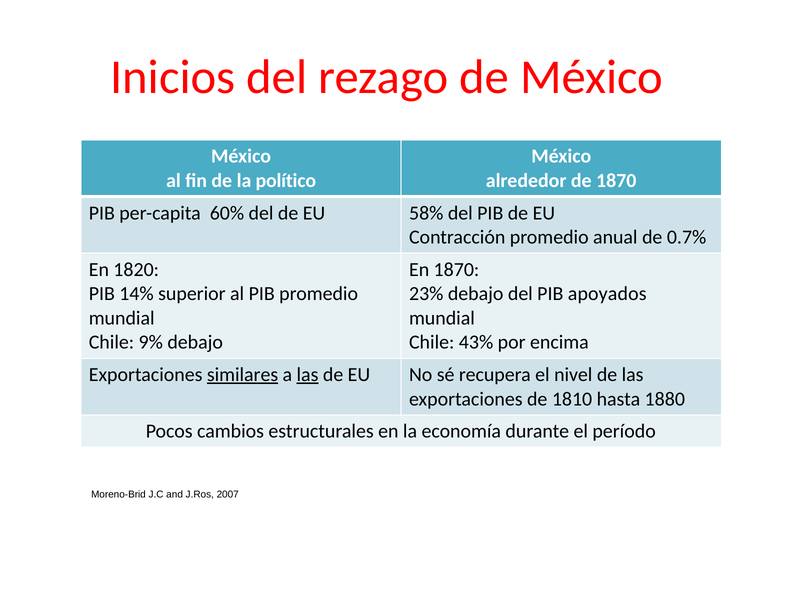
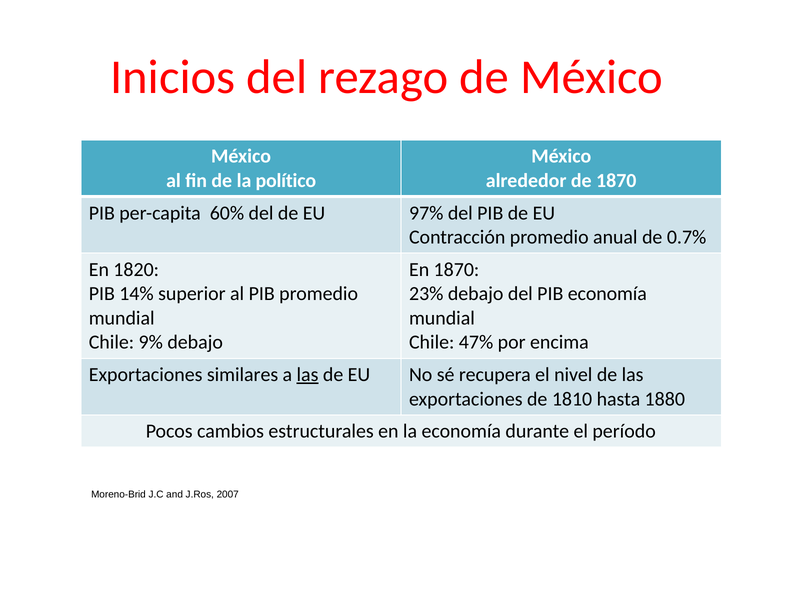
58%: 58% -> 97%
PIB apoyados: apoyados -> economía
43%: 43% -> 47%
similares underline: present -> none
